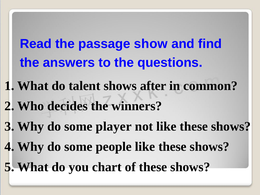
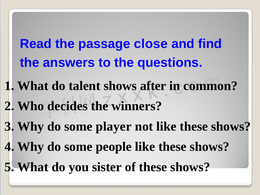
show: show -> close
chart: chart -> sister
